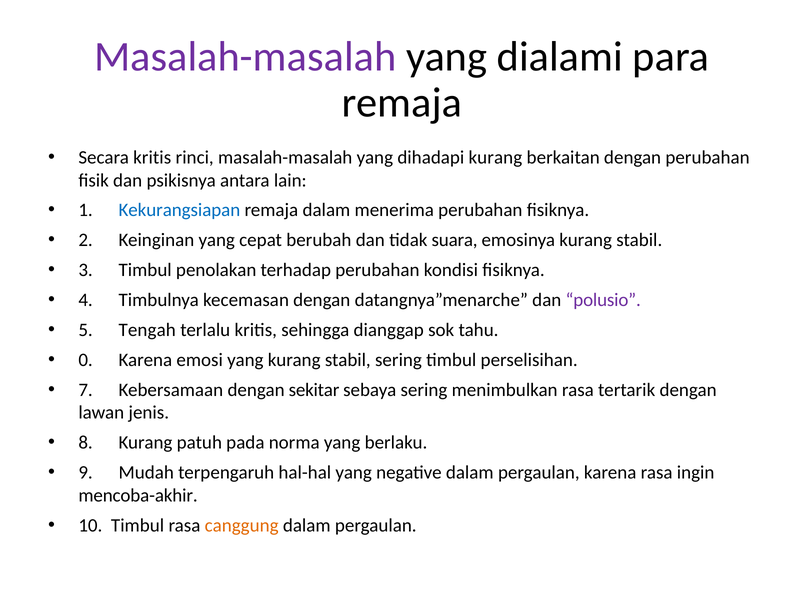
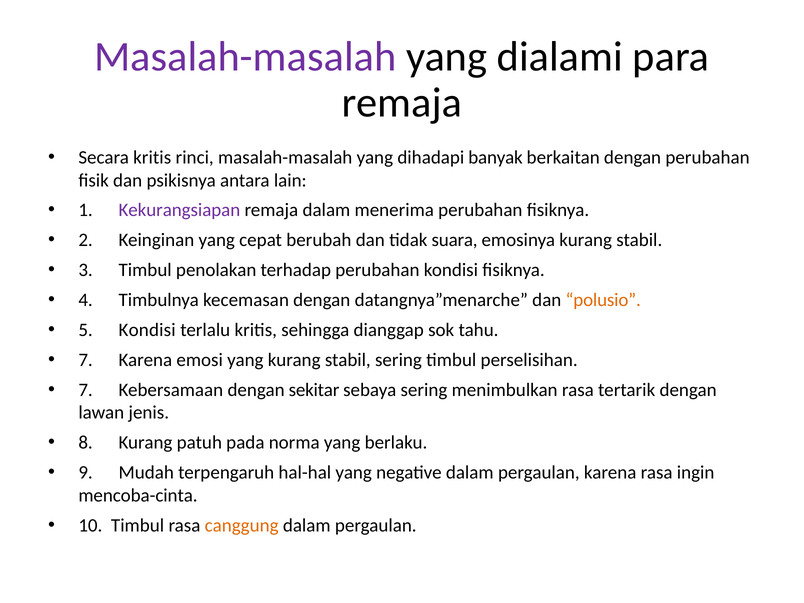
dihadapi kurang: kurang -> banyak
Kekurangsiapan colour: blue -> purple
polusio colour: purple -> orange
5 Tengah: Tengah -> Kondisi
0 at (86, 360): 0 -> 7
mencoba-akhir: mencoba-akhir -> mencoba-cinta
